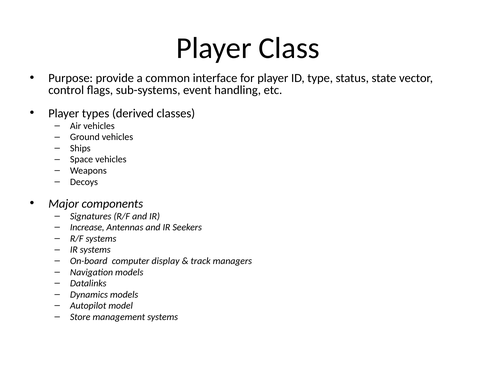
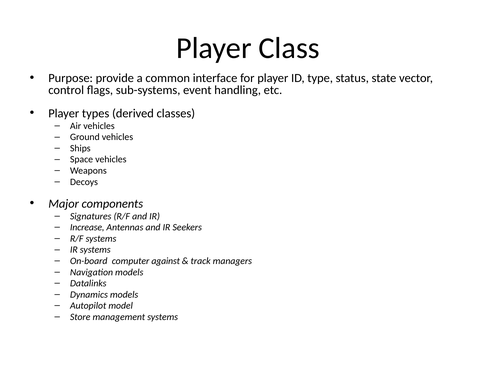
display: display -> against
